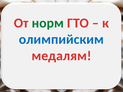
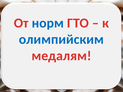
норм colour: green -> blue
